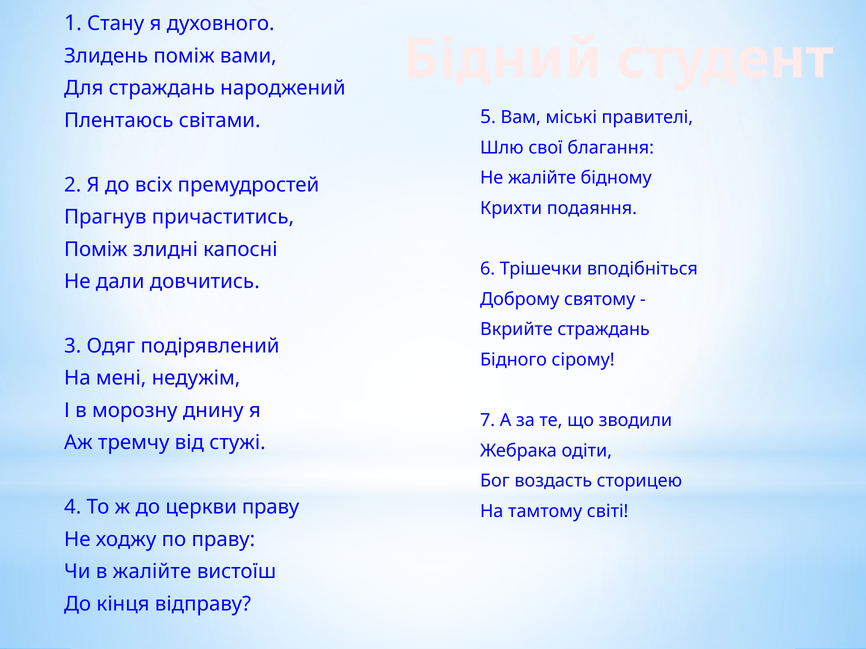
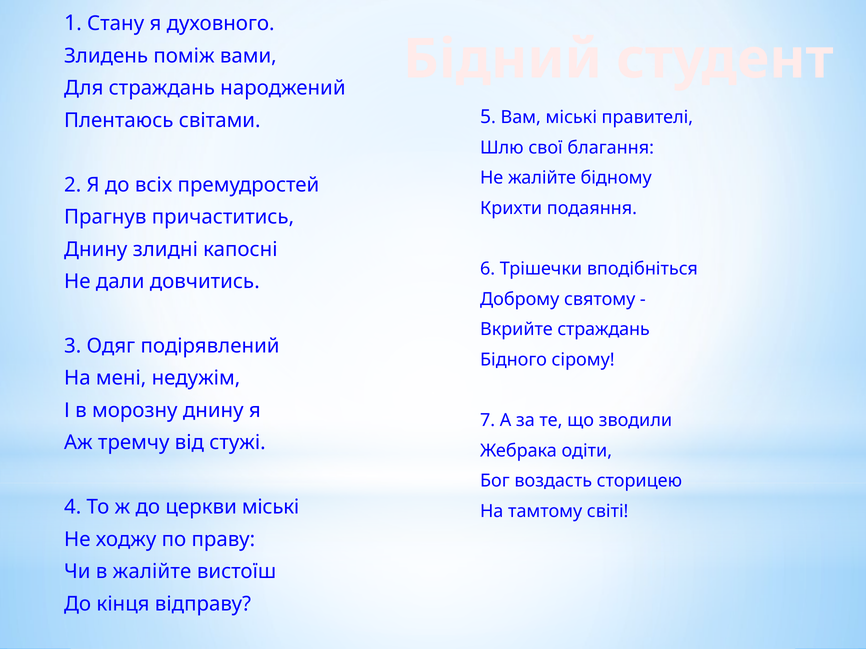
Поміж at (96, 249): Поміж -> Днину
церкви праву: праву -> міські
